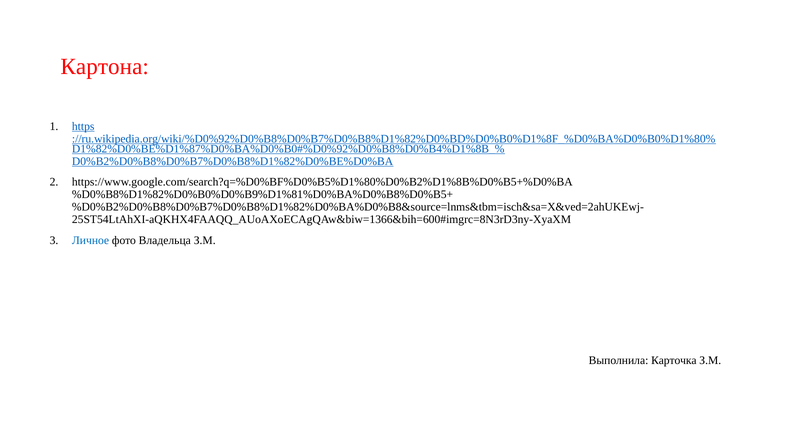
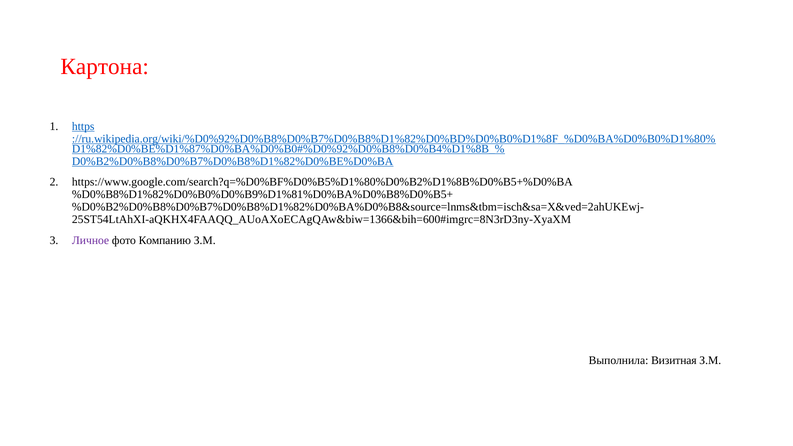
Личное colour: blue -> purple
Владельца: Владельца -> Компанию
Карточка: Карточка -> Визитная
